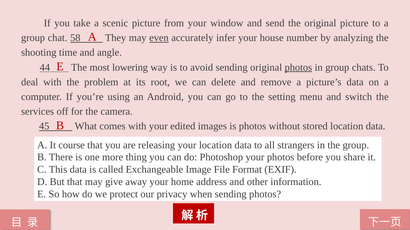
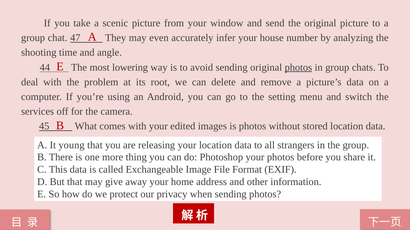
58: 58 -> 47
even underline: present -> none
course: course -> young
